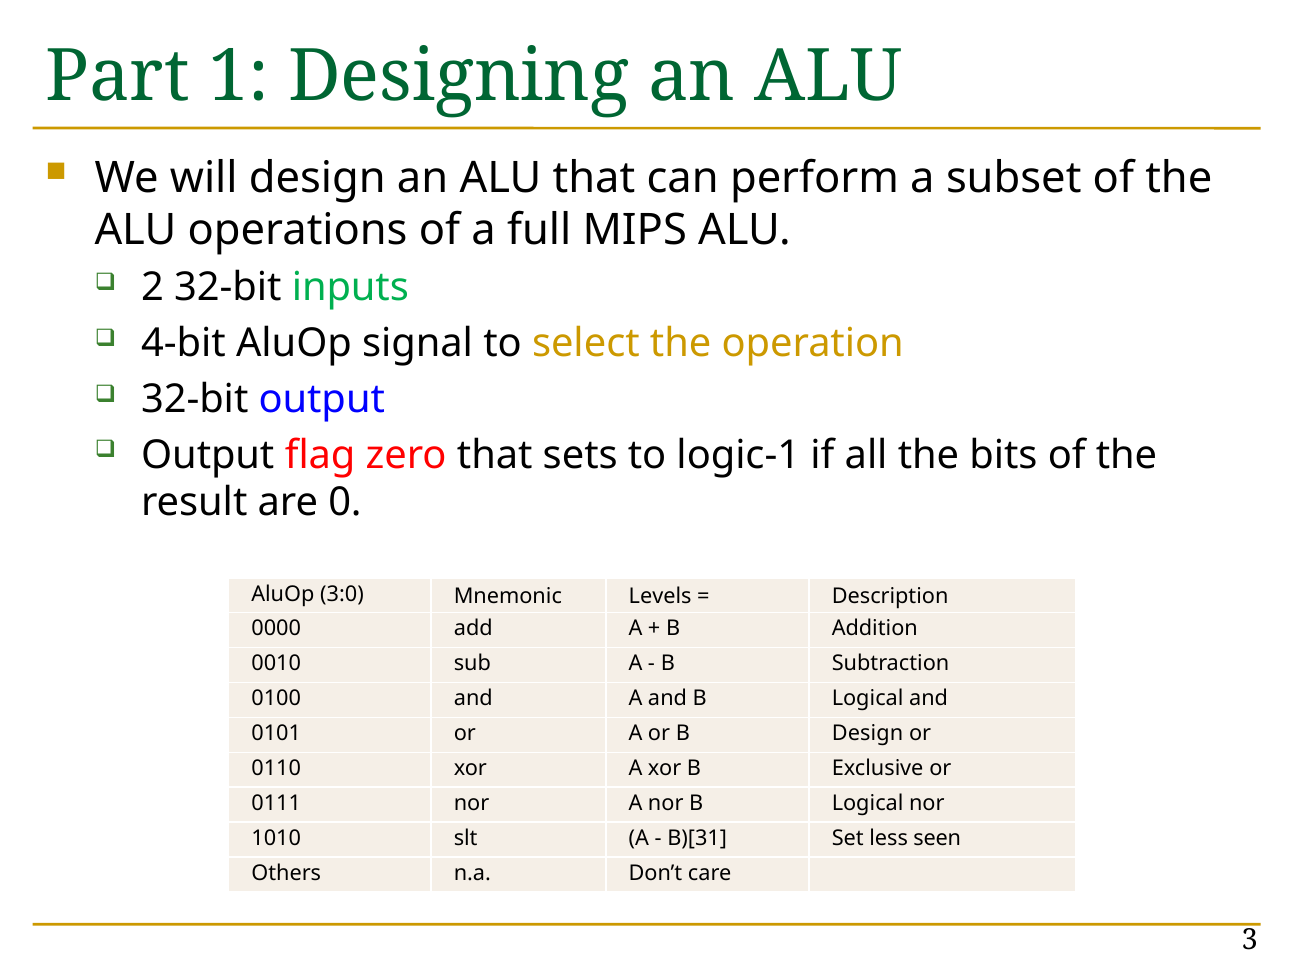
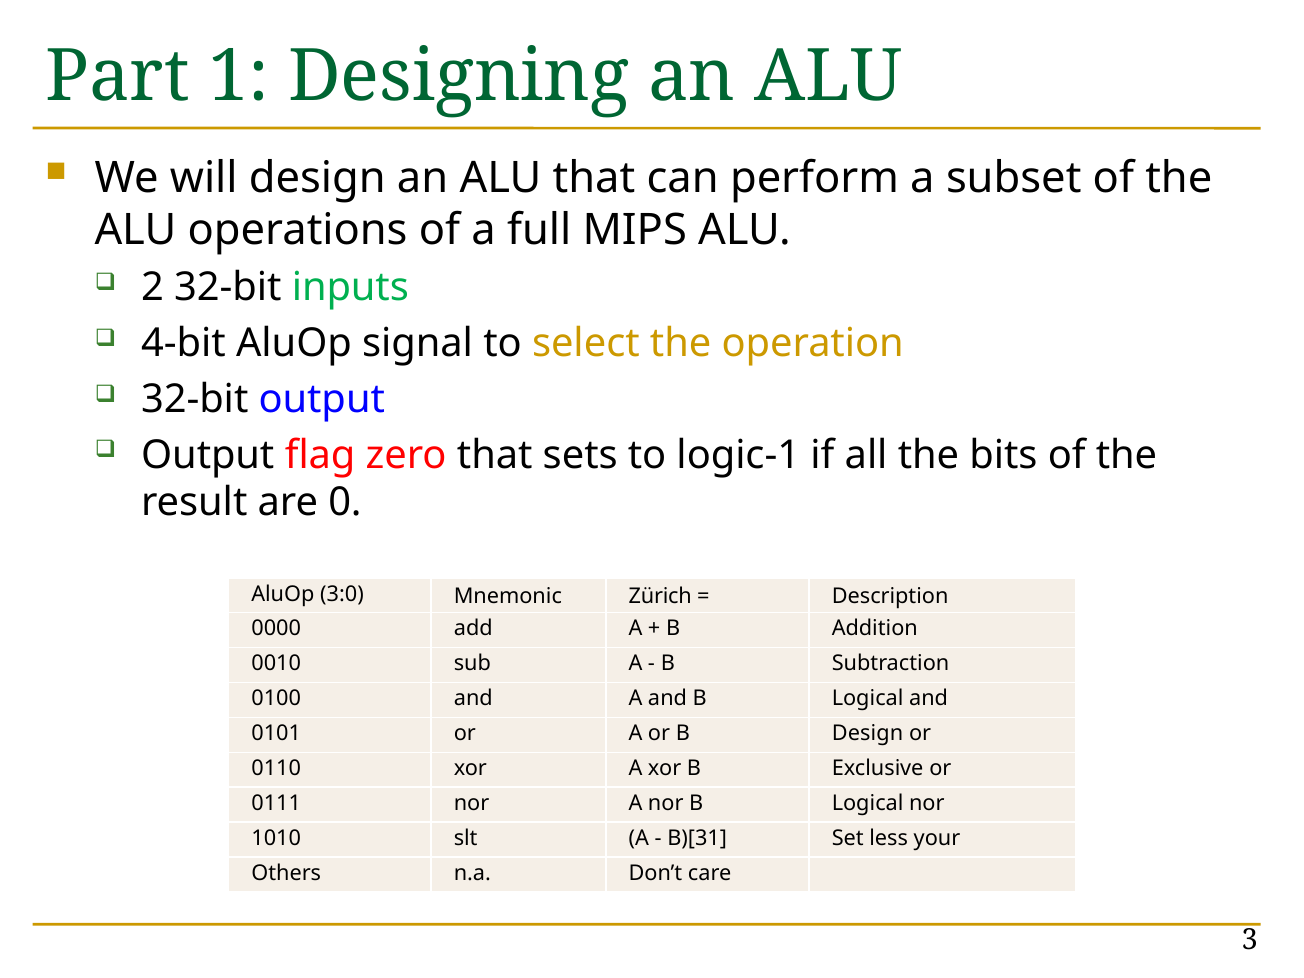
Levels: Levels -> Zürich
seen: seen -> your
